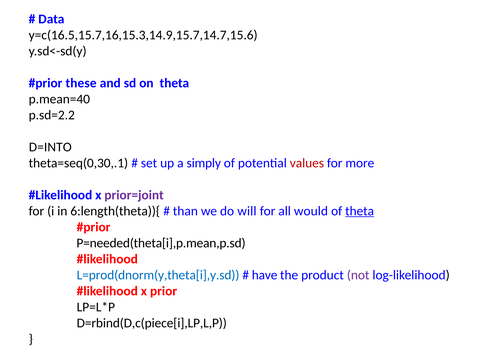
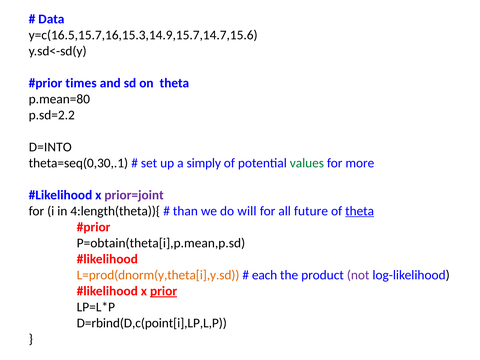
these: these -> times
p.mean=40: p.mean=40 -> p.mean=80
values colour: red -> green
6:length(theta)){: 6:length(theta)){ -> 4:length(theta)){
would: would -> future
P=needed(theta[i],p.mean,p.sd: P=needed(theta[i],p.mean,p.sd -> P=obtain(theta[i],p.mean,p.sd
L=prod(dnorm(y,theta[i],y.sd colour: blue -> orange
have: have -> each
prior underline: none -> present
D=rbind(D,c(piece[i],LP,L,P: D=rbind(D,c(piece[i],LP,L,P -> D=rbind(D,c(point[i],LP,L,P
